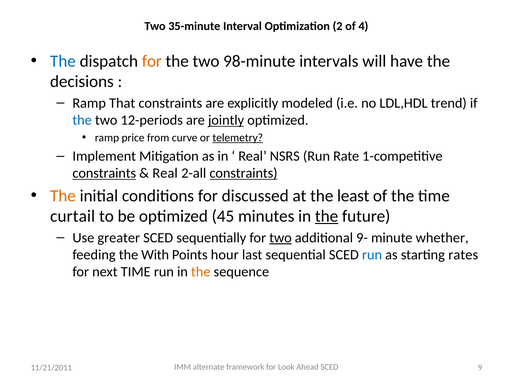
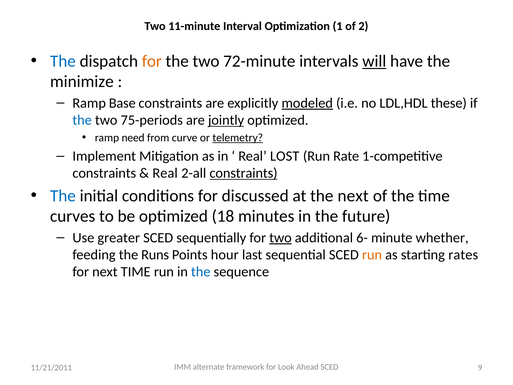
35-minute: 35-minute -> 11-minute
2: 2 -> 1
4: 4 -> 2
98-minute: 98-minute -> 72-minute
will underline: none -> present
decisions: decisions -> minimize
That: That -> Base
modeled underline: none -> present
trend: trend -> these
12-periods: 12-periods -> 75-periods
price: price -> need
NSRS: NSRS -> LOST
constraints at (104, 173) underline: present -> none
The at (63, 196) colour: orange -> blue
the least: least -> next
curtail: curtail -> curves
45: 45 -> 18
the at (327, 216) underline: present -> none
9-: 9- -> 6-
With: With -> Runs
run at (372, 255) colour: blue -> orange
the at (201, 272) colour: orange -> blue
